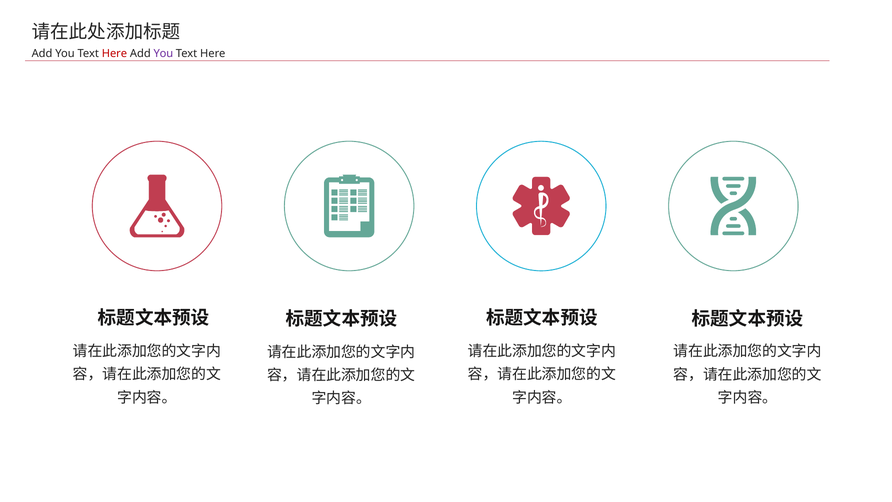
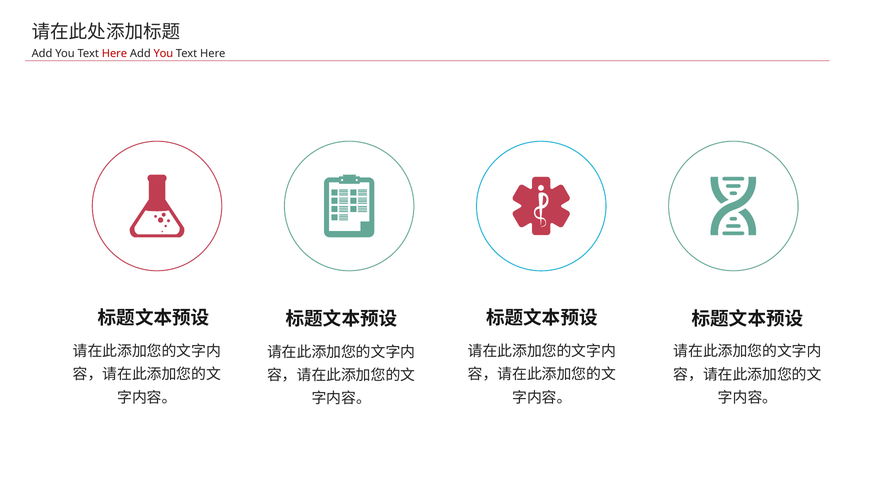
You at (163, 53) colour: purple -> red
